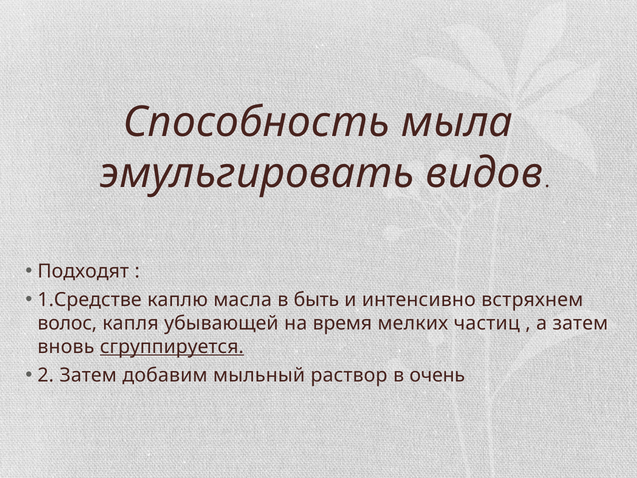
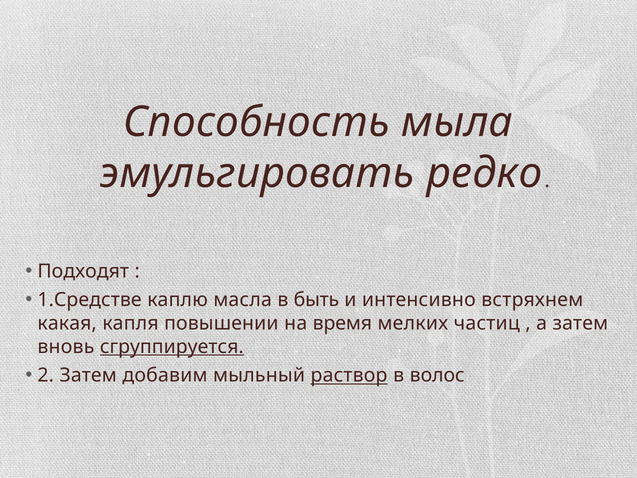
видов: видов -> редко
волос: волос -> какая
убывающей: убывающей -> повышении
раствор underline: none -> present
очень: очень -> волос
